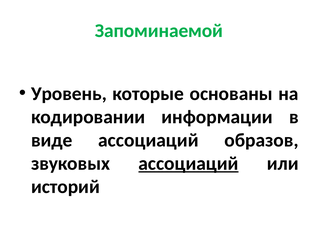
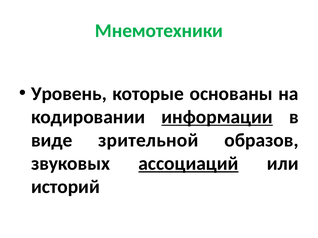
Запоминаемой: Запоминаемой -> Мнемотехники
информации underline: none -> present
виде ассоциаций: ассоциаций -> зрительной
